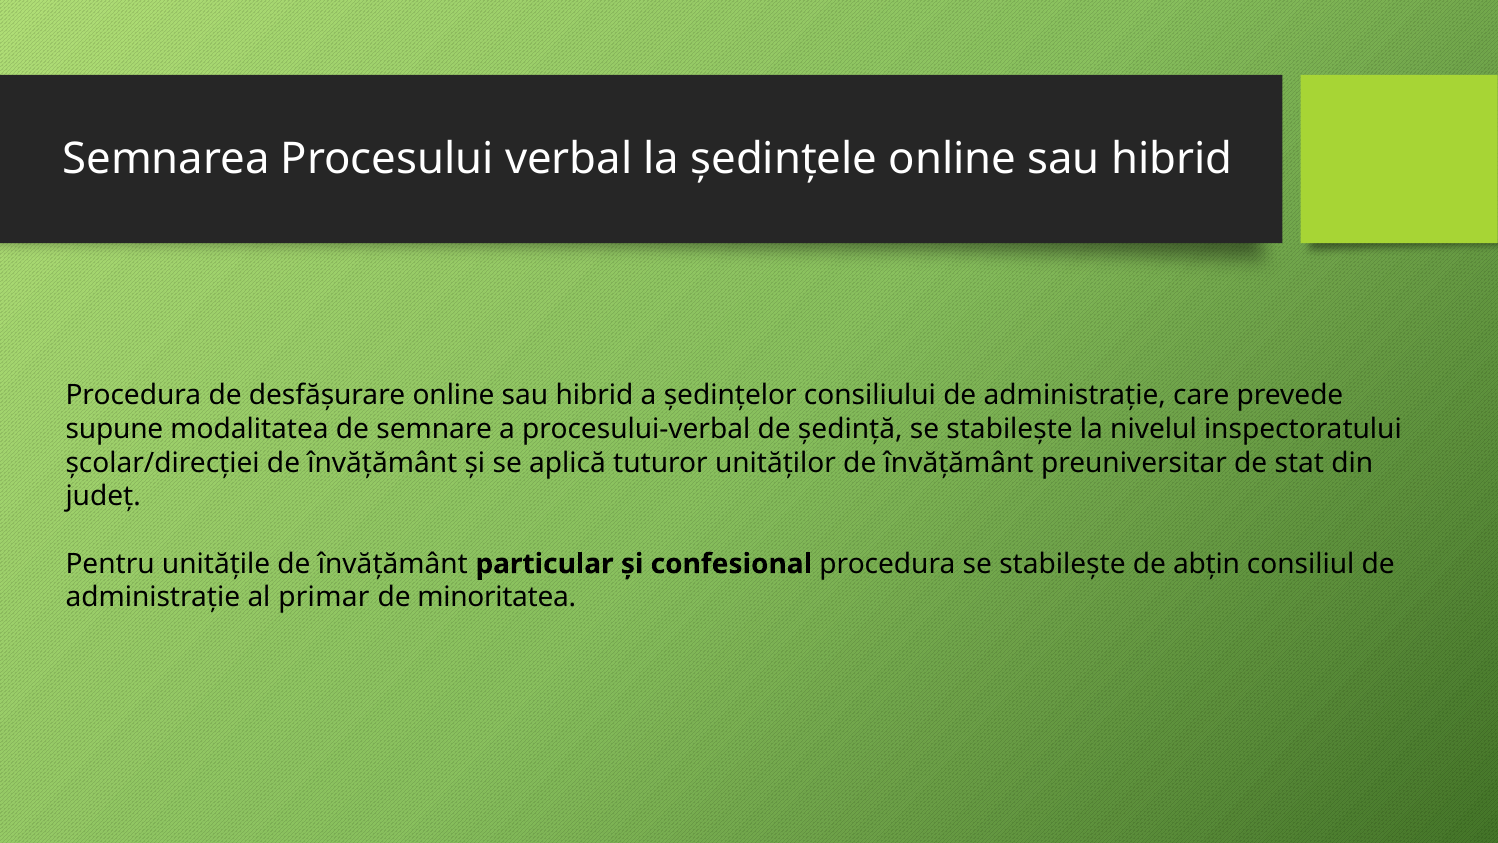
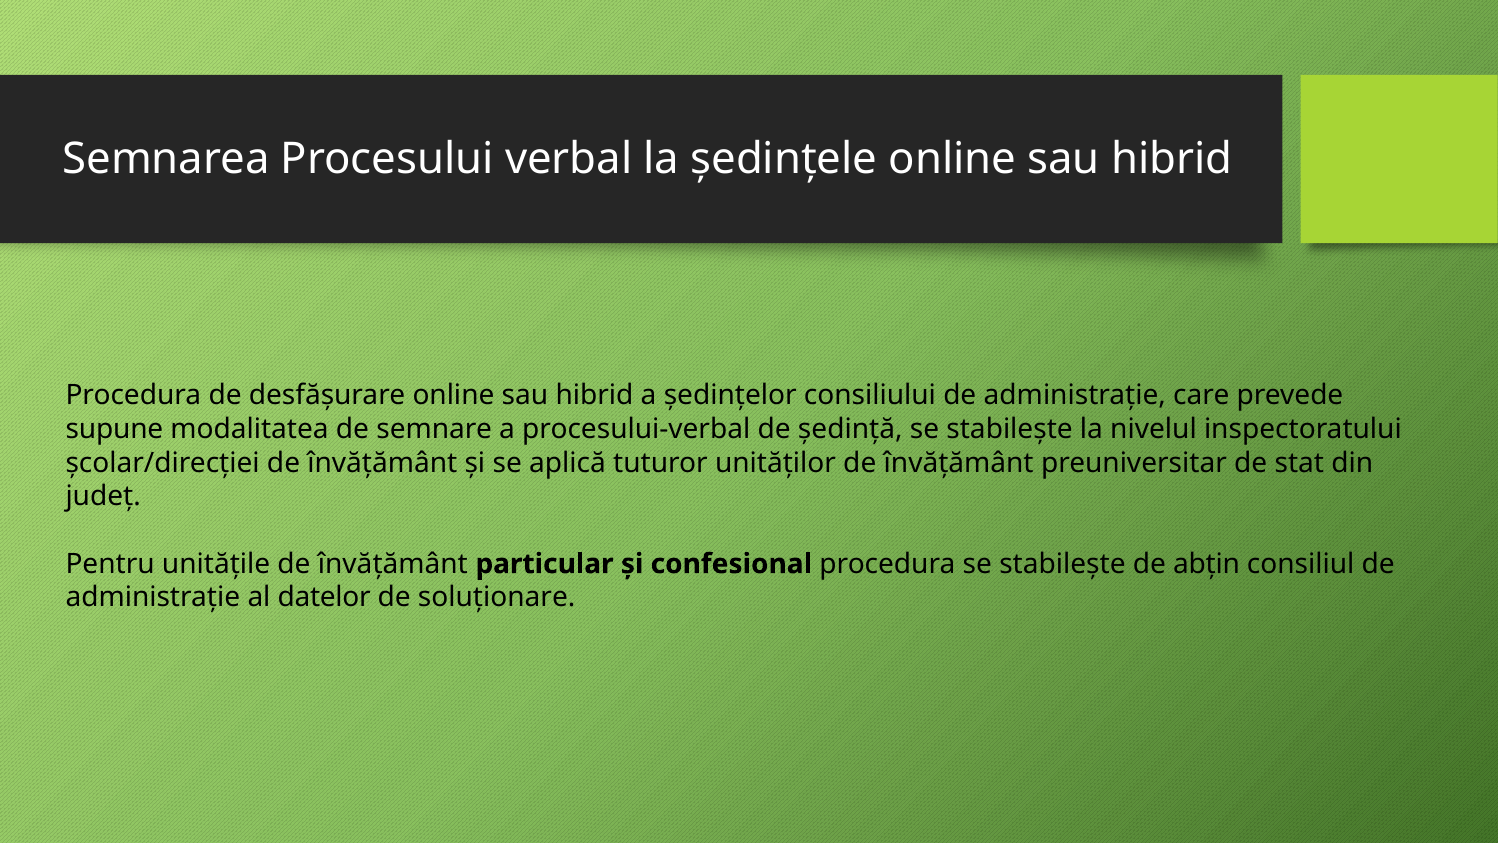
primar: primar -> datelor
minoritatea: minoritatea -> soluționare
